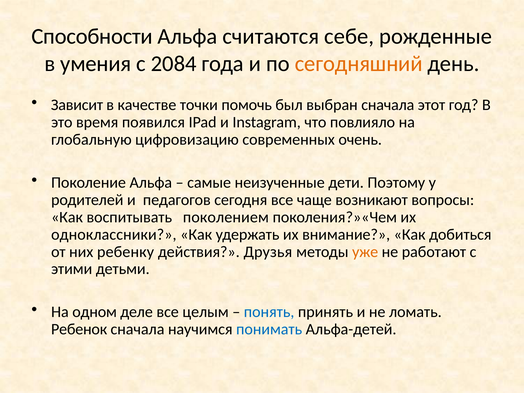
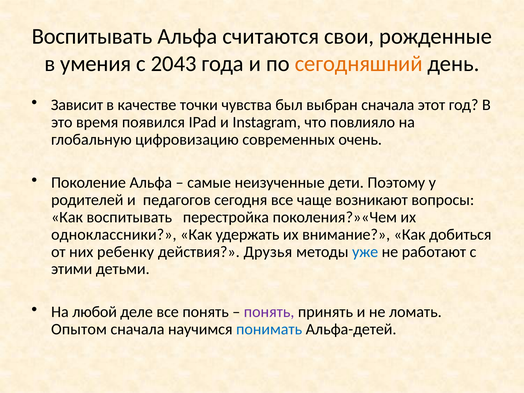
Способности at (92, 37): Способности -> Воспитывать
себе: себе -> свои
2084: 2084 -> 2043
помочь: помочь -> чувства
поколением: поколением -> перестройка
уже colour: orange -> blue
одном: одном -> любой
все целым: целым -> понять
понять at (269, 312) colour: blue -> purple
Ребенок: Ребенок -> Опытом
